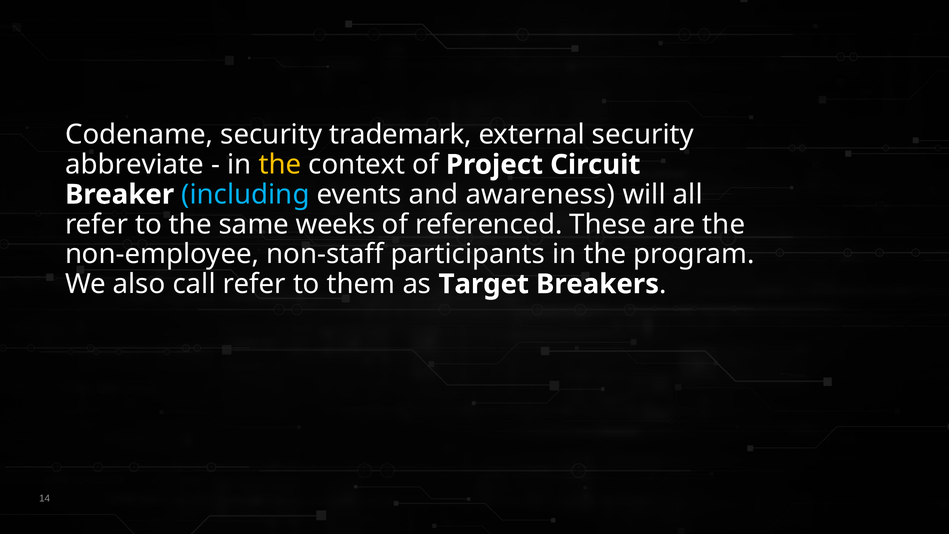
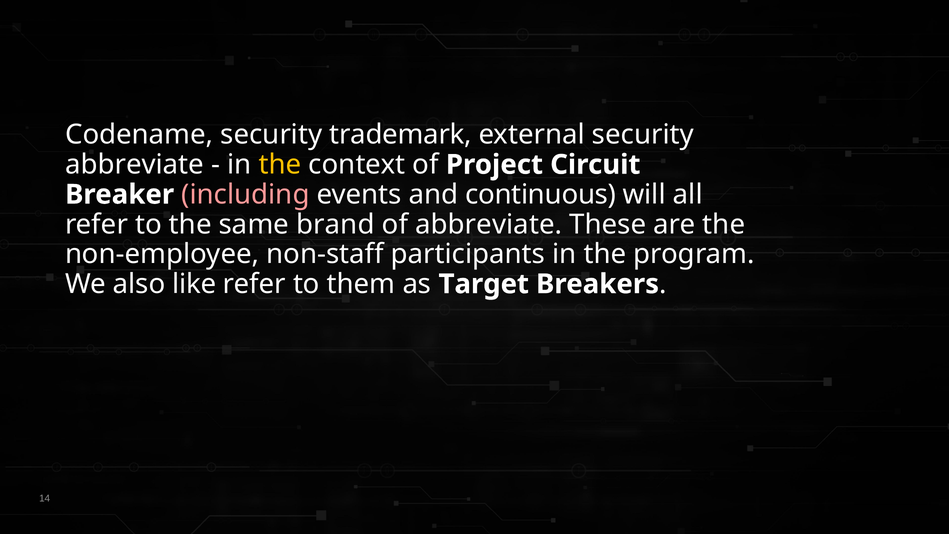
including colour: light blue -> pink
awareness: awareness -> continuous
weeks: weeks -> brand
of referenced: referenced -> abbreviate
call: call -> like
